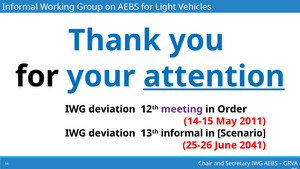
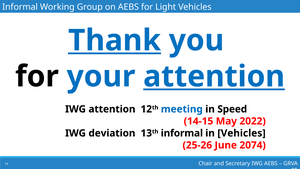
Thank underline: none -> present
deviation at (112, 109): deviation -> attention
meeting colour: purple -> blue
Order: Order -> Speed
2011: 2011 -> 2022
in Scenario: Scenario -> Vehicles
2041: 2041 -> 2074
